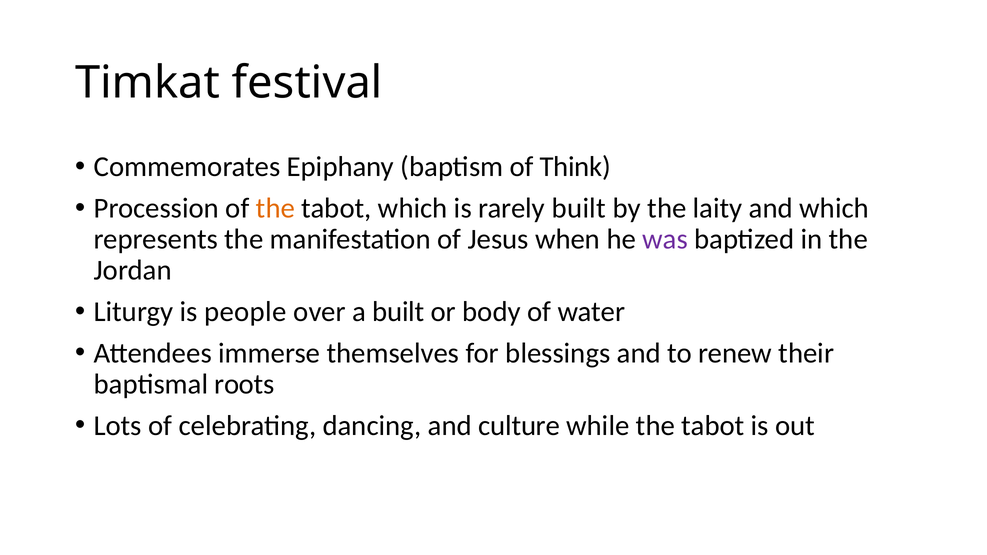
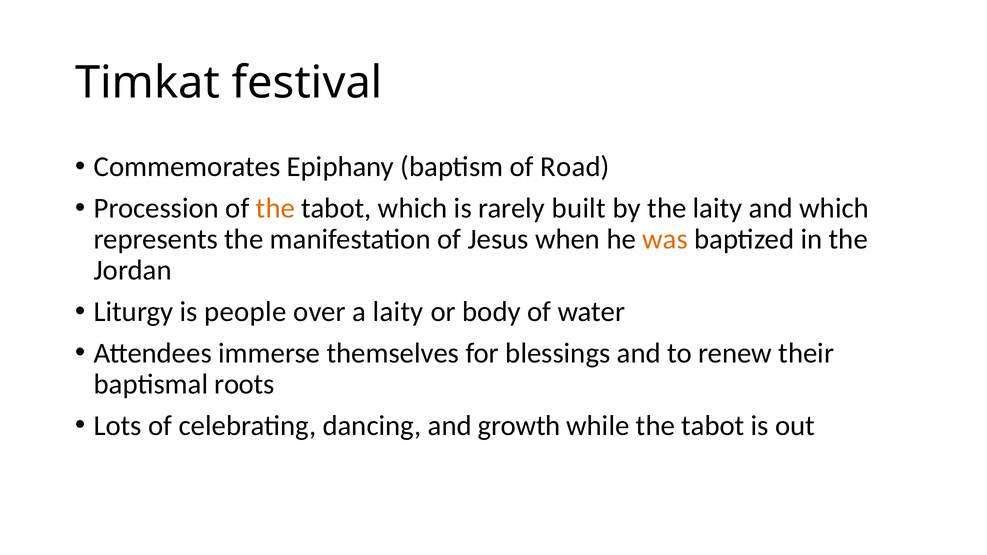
Think: Think -> Road
was colour: purple -> orange
a built: built -> laity
culture: culture -> growth
